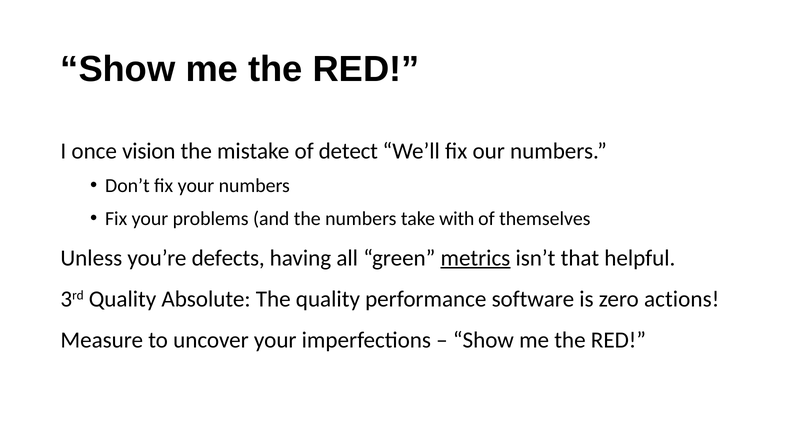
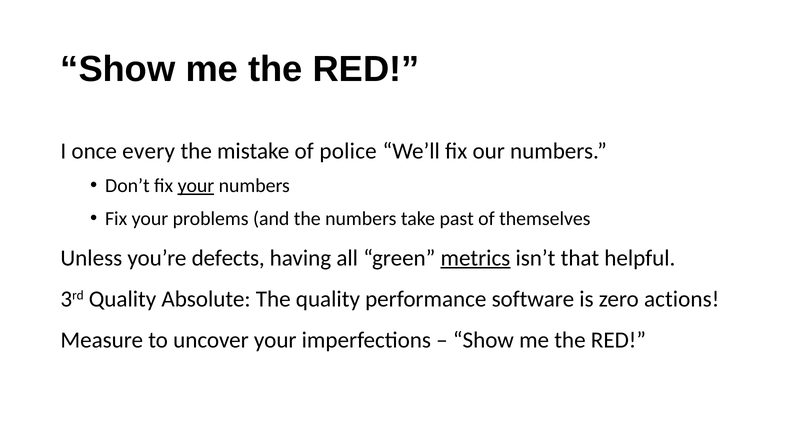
vision: vision -> every
detect: detect -> police
your at (196, 186) underline: none -> present
with: with -> past
